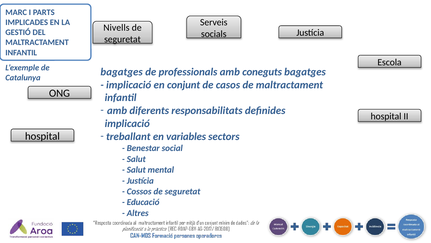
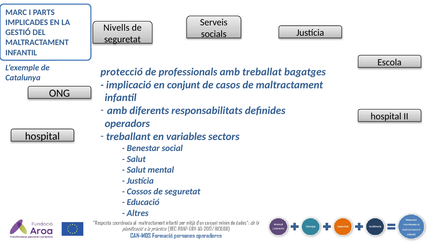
bagatges at (122, 72): bagatges -> protecció
coneguts: coneguts -> treballat
implicació at (127, 123): implicació -> operadors
